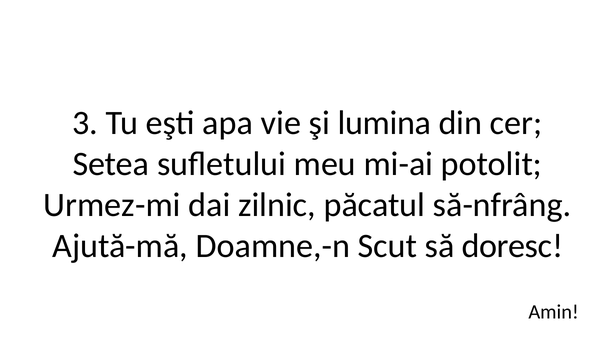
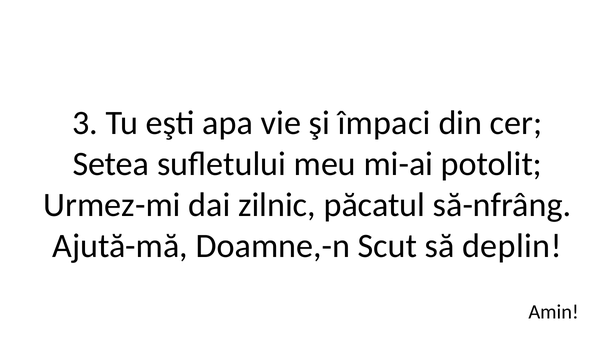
lumina: lumina -> împaci
doresc: doresc -> deplin
